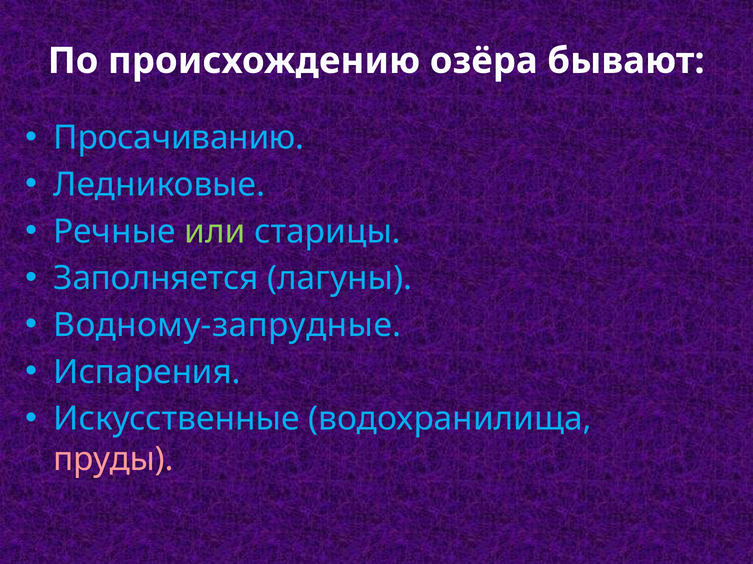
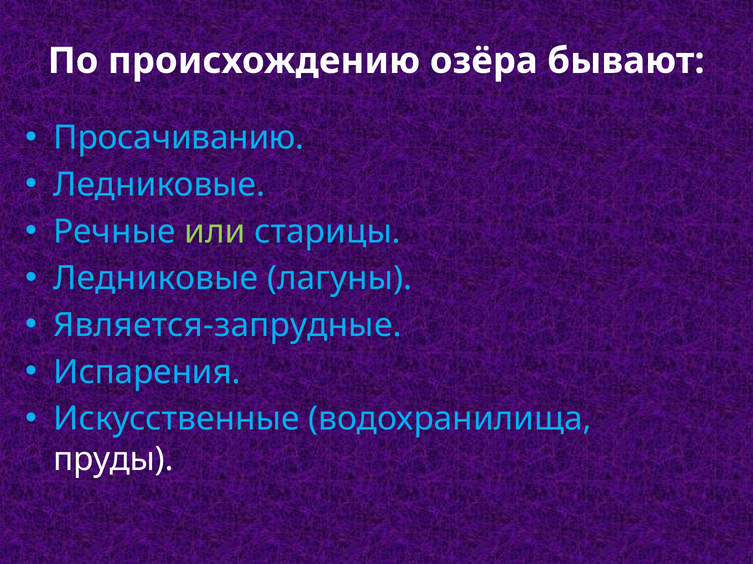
Заполняется at (156, 279): Заполняется -> Ледниковые
Водному-запрудные: Водному-запрудные -> Является-запрудные
пруды colour: pink -> white
